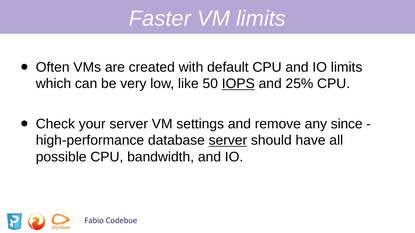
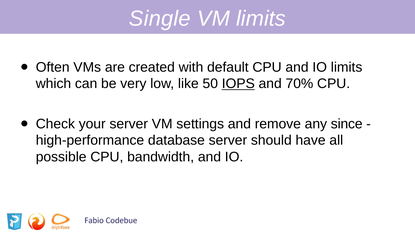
Faster: Faster -> Single
25%: 25% -> 70%
server at (228, 141) underline: present -> none
